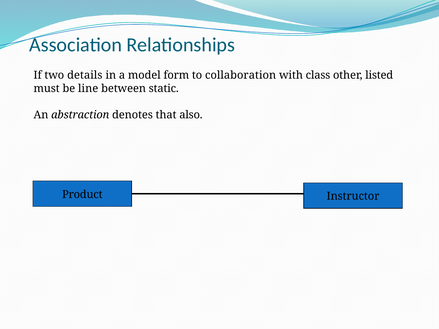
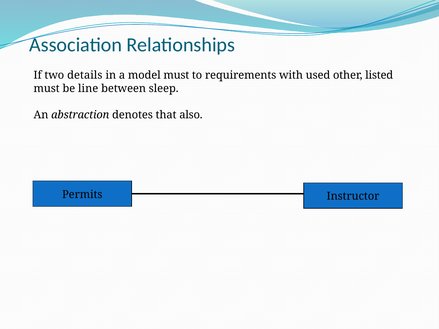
model form: form -> must
collaboration: collaboration -> requirements
class: class -> used
static: static -> sleep
Product: Product -> Permits
